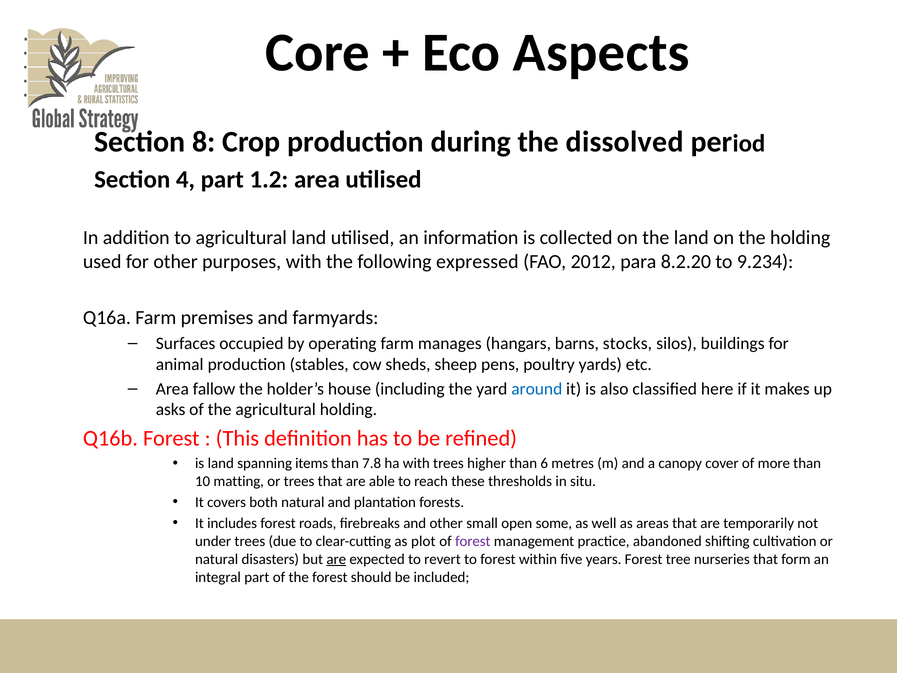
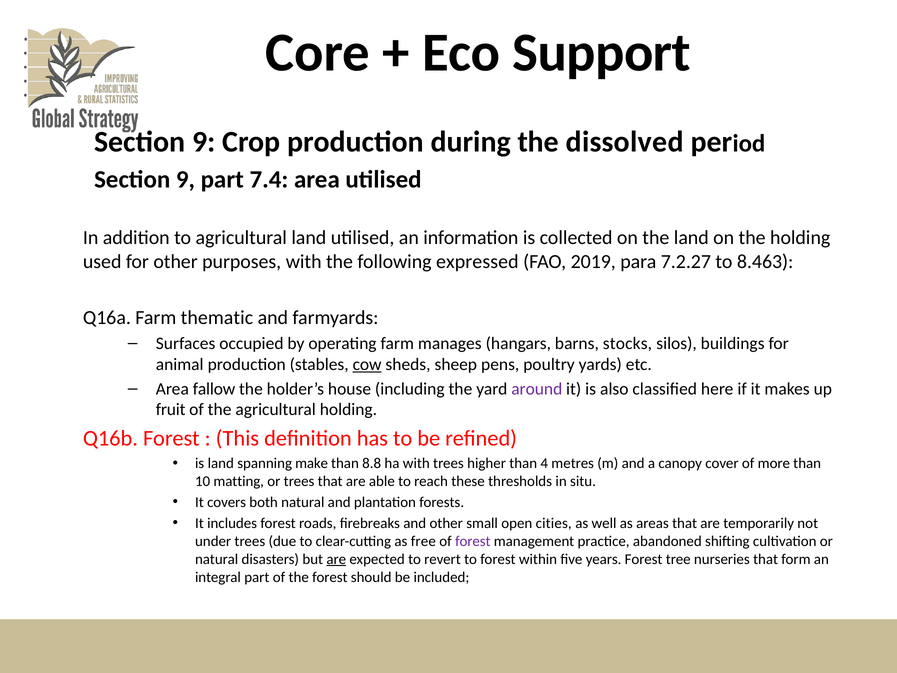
Aspects: Aspects -> Support
8 at (204, 142): 8 -> 9
4 at (185, 179): 4 -> 9
1.2: 1.2 -> 7.4
2012: 2012 -> 2019
8.2.20: 8.2.20 -> 7.2.27
9.234: 9.234 -> 8.463
premises: premises -> thematic
cow underline: none -> present
around colour: blue -> purple
asks: asks -> fruit
items: items -> make
7.8: 7.8 -> 8.8
6: 6 -> 4
some: some -> cities
plot: plot -> free
